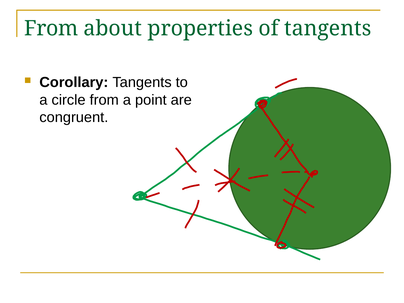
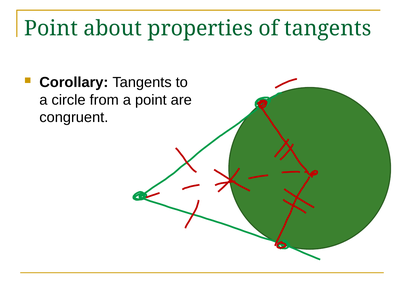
From at (51, 29): From -> Point
